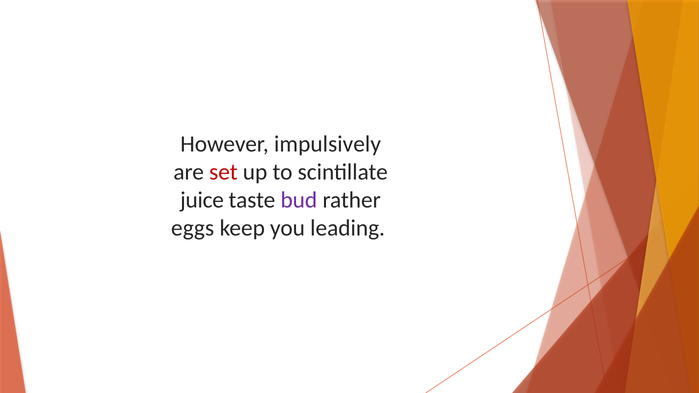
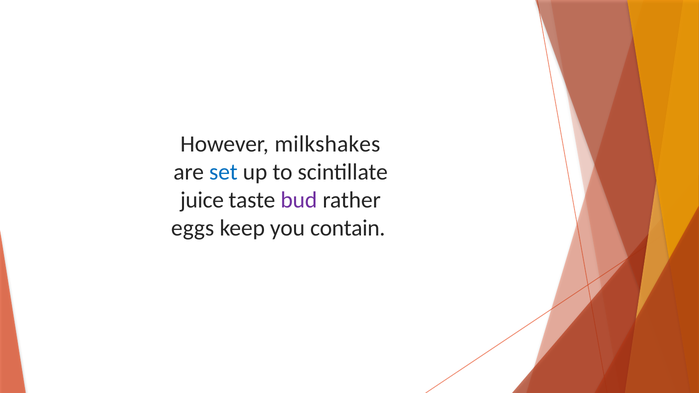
impulsively: impulsively -> milkshakes
set colour: red -> blue
leading: leading -> contain
